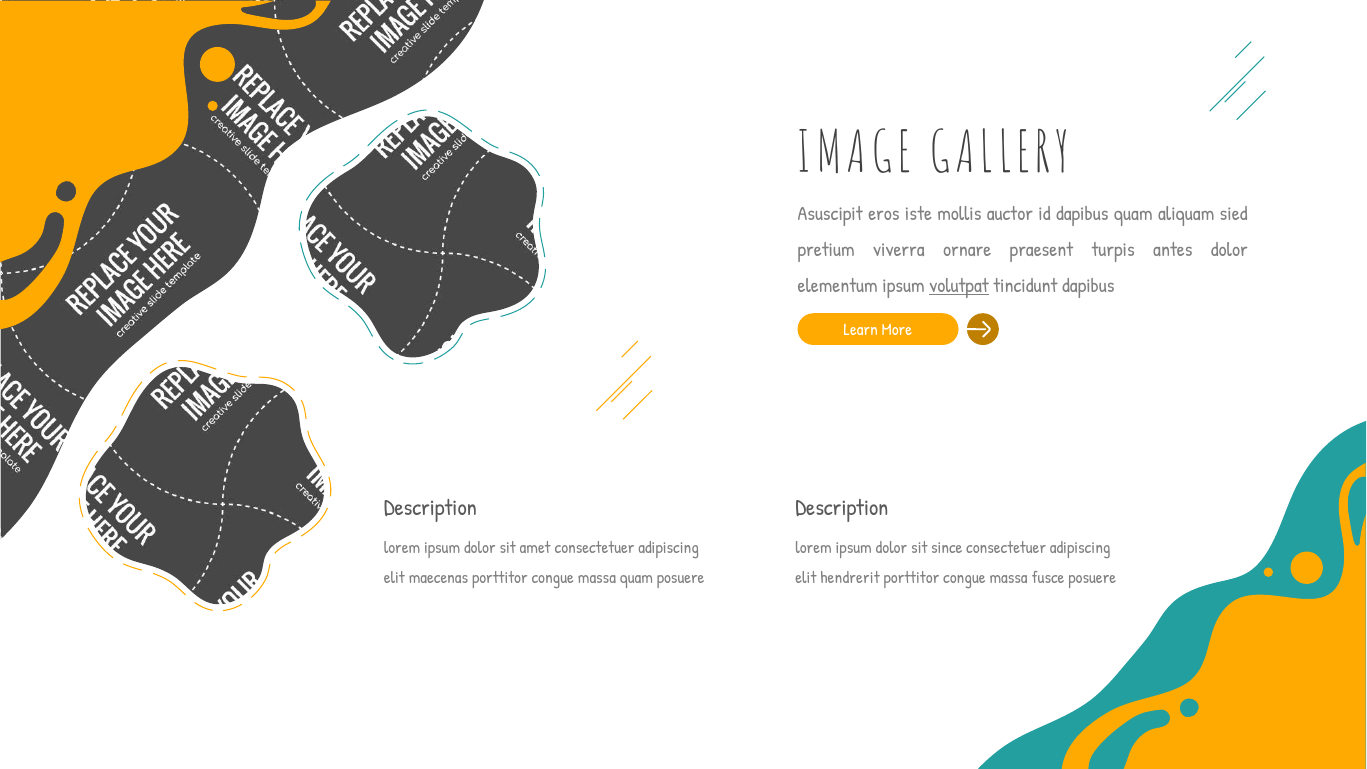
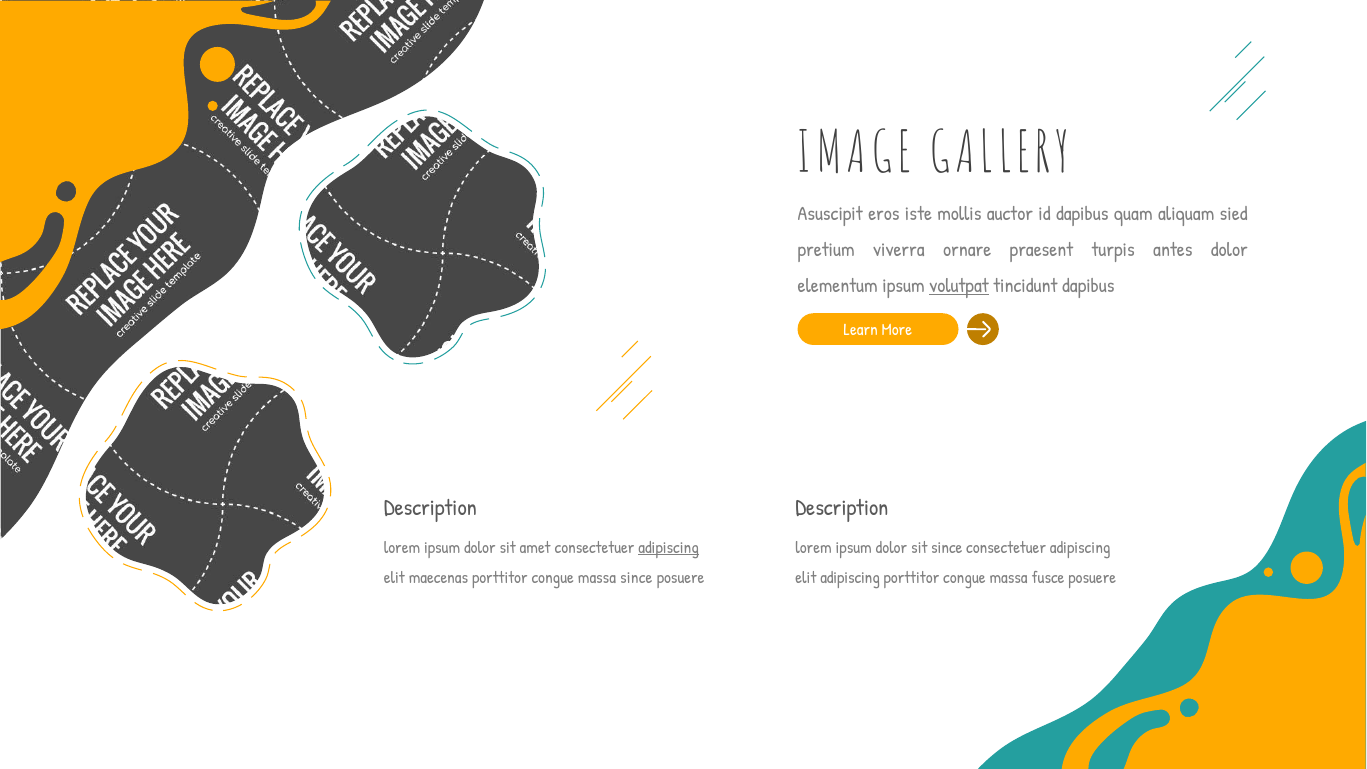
adipiscing at (669, 547) underline: none -> present
massa quam: quam -> since
elit hendrerit: hendrerit -> adipiscing
